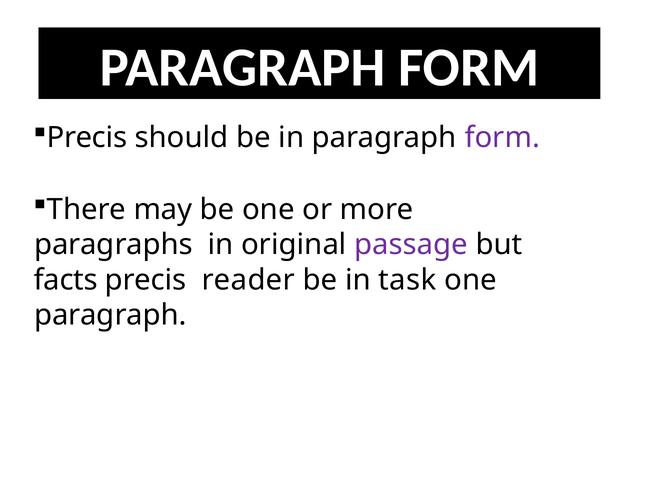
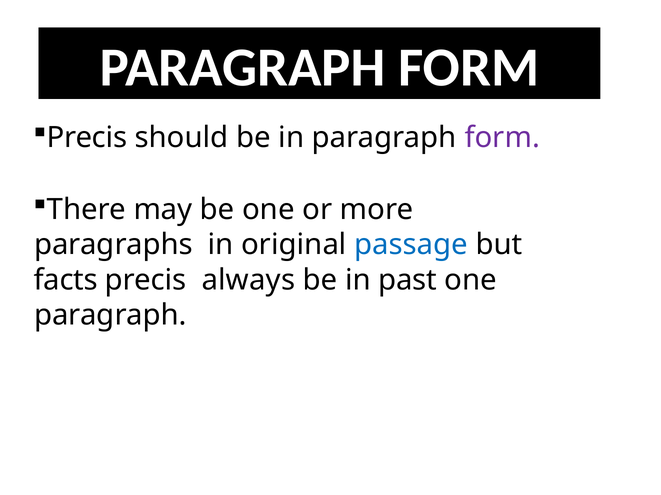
passage colour: purple -> blue
reader: reader -> always
task: task -> past
